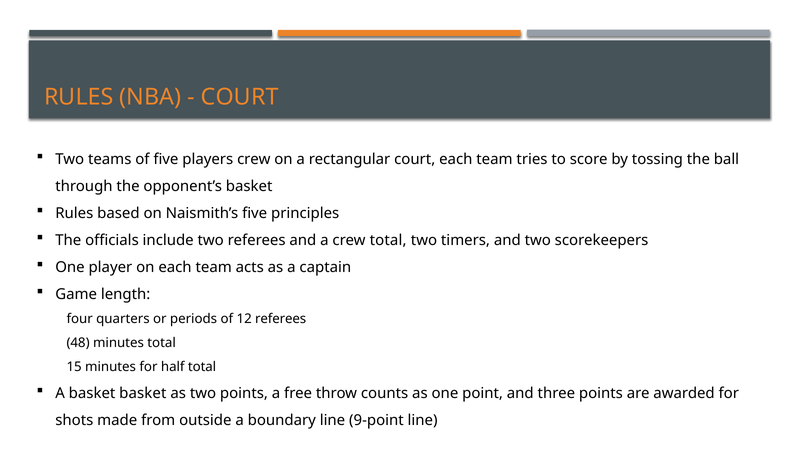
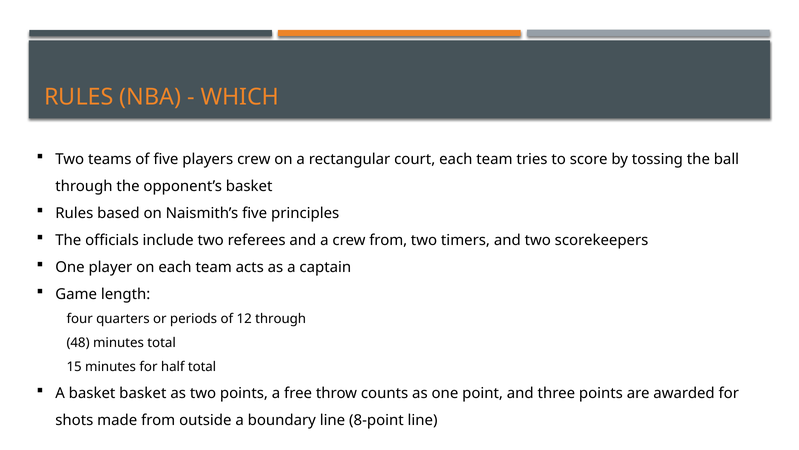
COURT at (240, 97): COURT -> WHICH
crew total: total -> from
12 referees: referees -> through
9-point: 9-point -> 8-point
